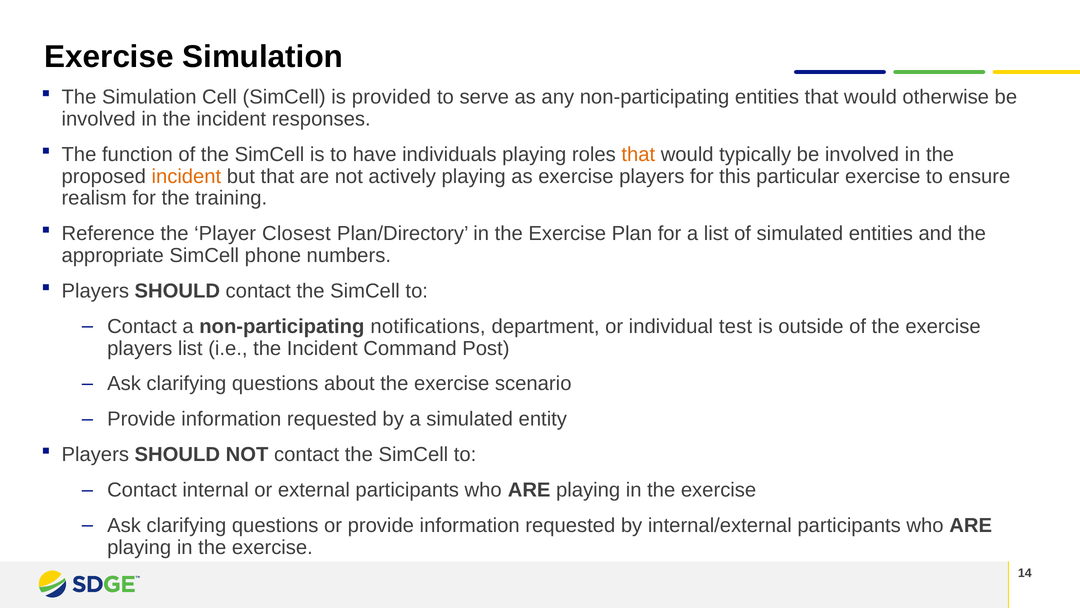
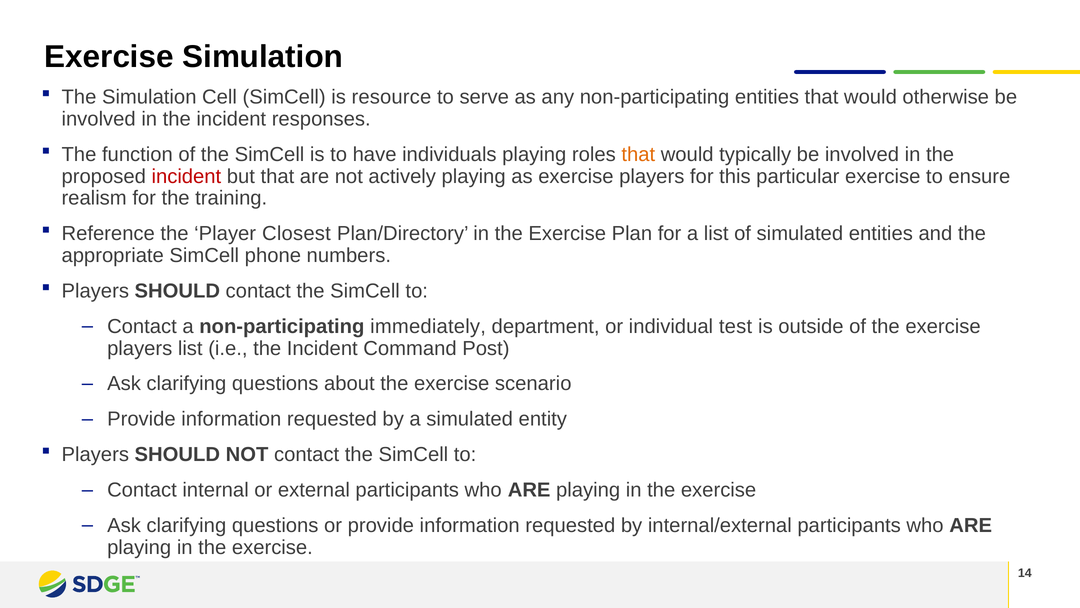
provided: provided -> resource
incident at (186, 176) colour: orange -> red
notifications: notifications -> immediately
